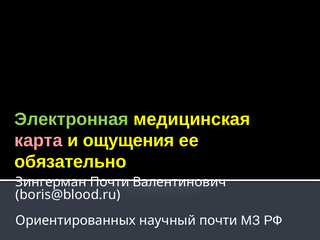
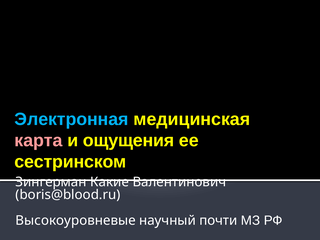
Электронная colour: light green -> light blue
обязательно: обязательно -> сестринском
Зингерман Почти: Почти -> Какие
Ориентированных: Ориентированных -> Высокоуровневые
